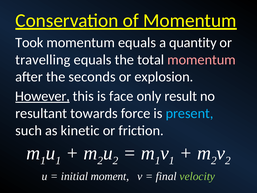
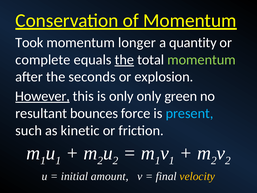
momentum equals: equals -> longer
travelling: travelling -> complete
the at (124, 60) underline: none -> present
momentum at (202, 60) colour: pink -> light green
is face: face -> only
result: result -> green
towards: towards -> bounces
moment: moment -> amount
velocity colour: light green -> yellow
